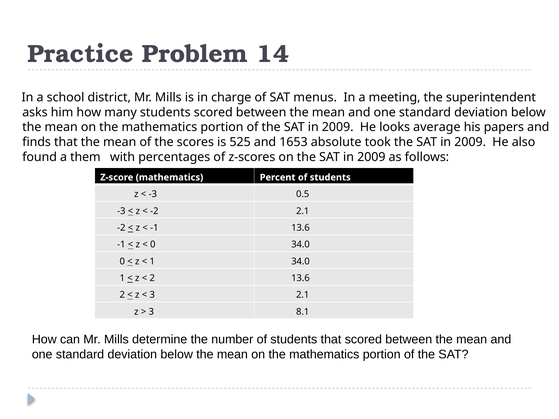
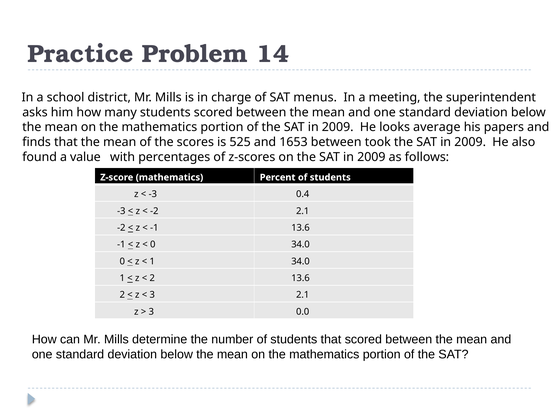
1653 absolute: absolute -> between
them: them -> value
0.5: 0.5 -> 0.4
8.1: 8.1 -> 0.0
